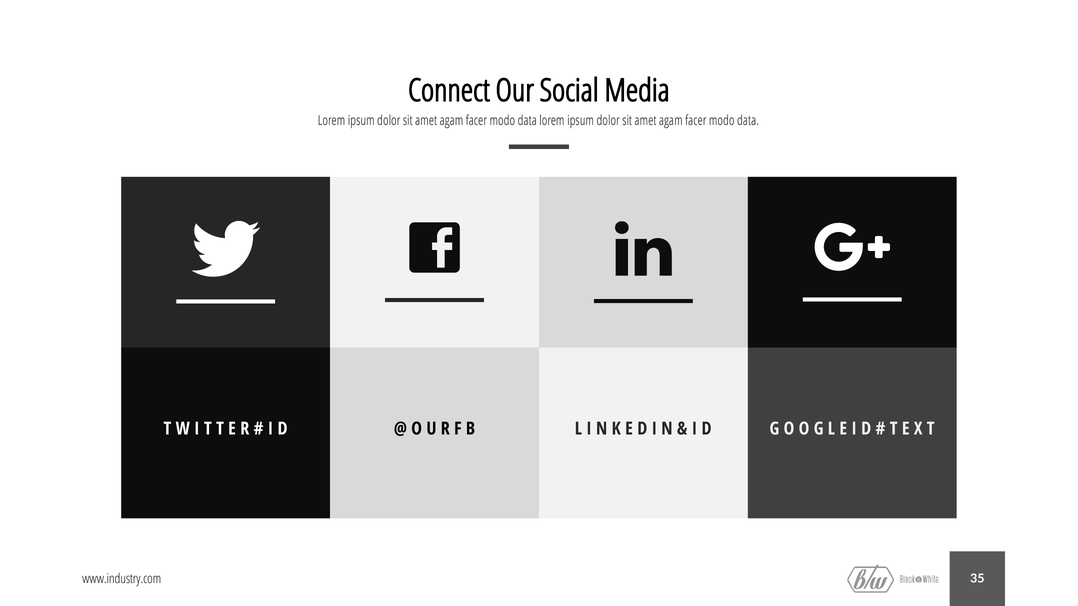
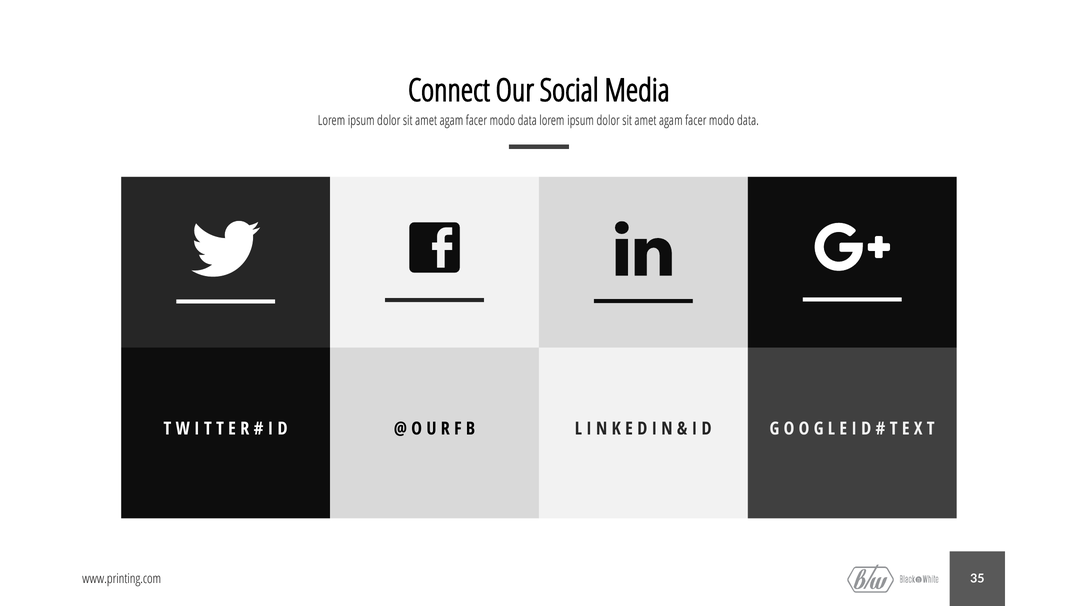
www.industry.com: www.industry.com -> www.printing.com
